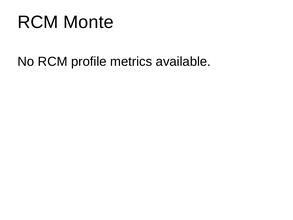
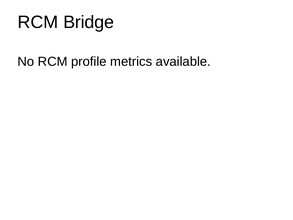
Monte: Monte -> Bridge
